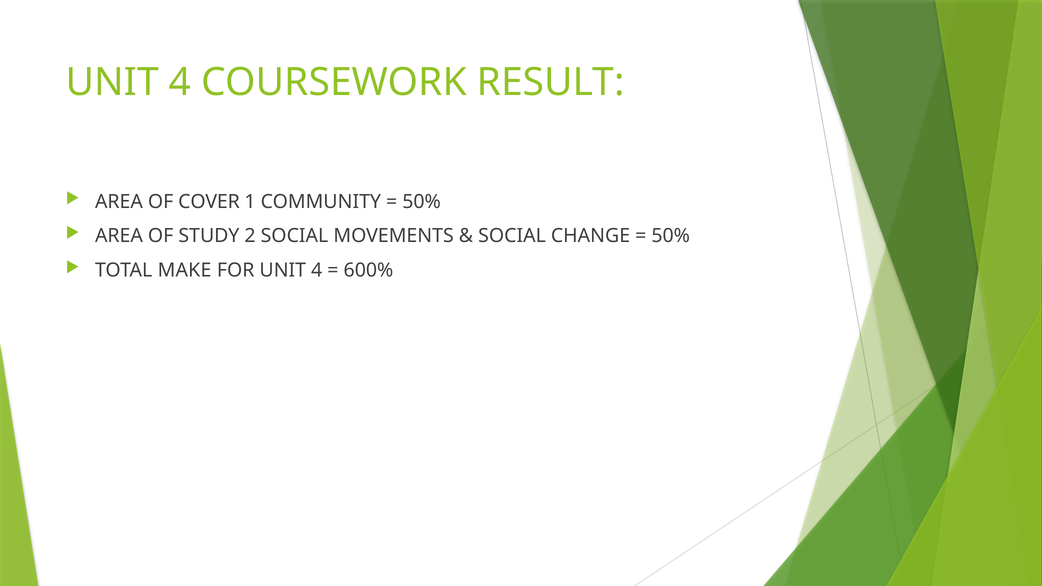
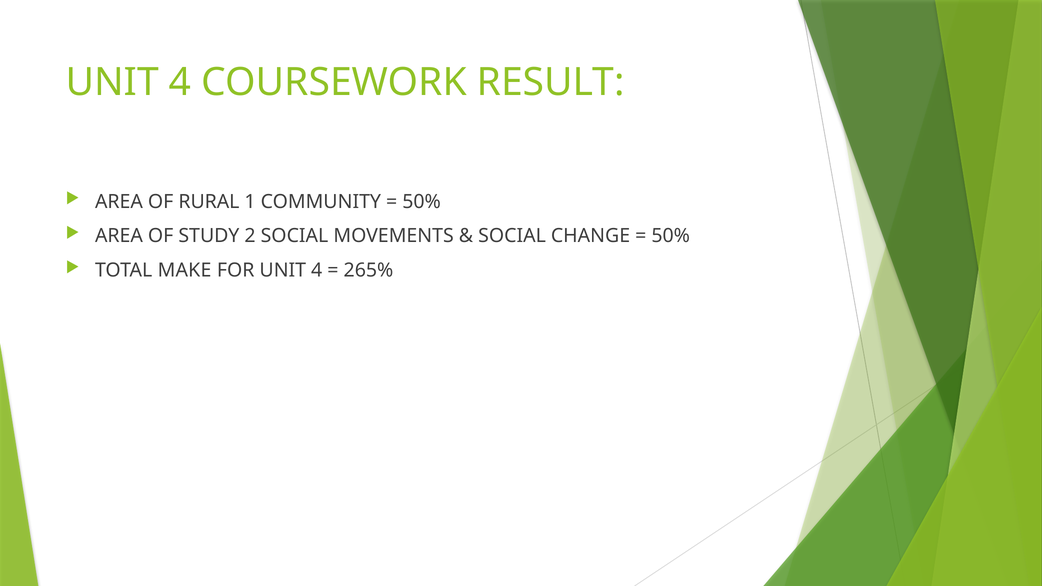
COVER: COVER -> RURAL
600%: 600% -> 265%
